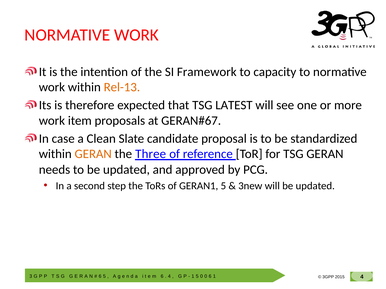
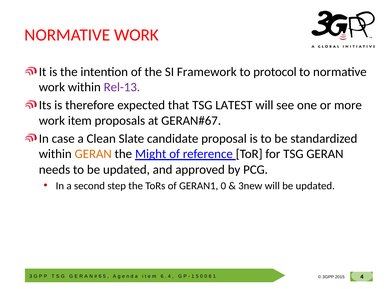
capacity: capacity -> protocol
Rel-13 colour: orange -> purple
Three: Three -> Might
GERAN1 5: 5 -> 0
